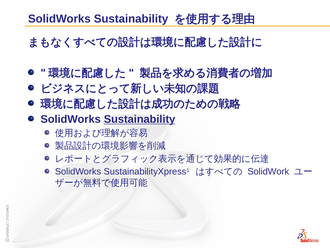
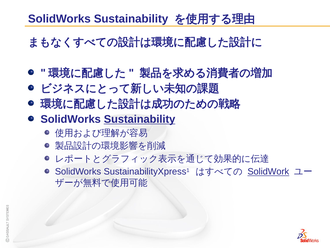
SolidWork underline: none -> present
